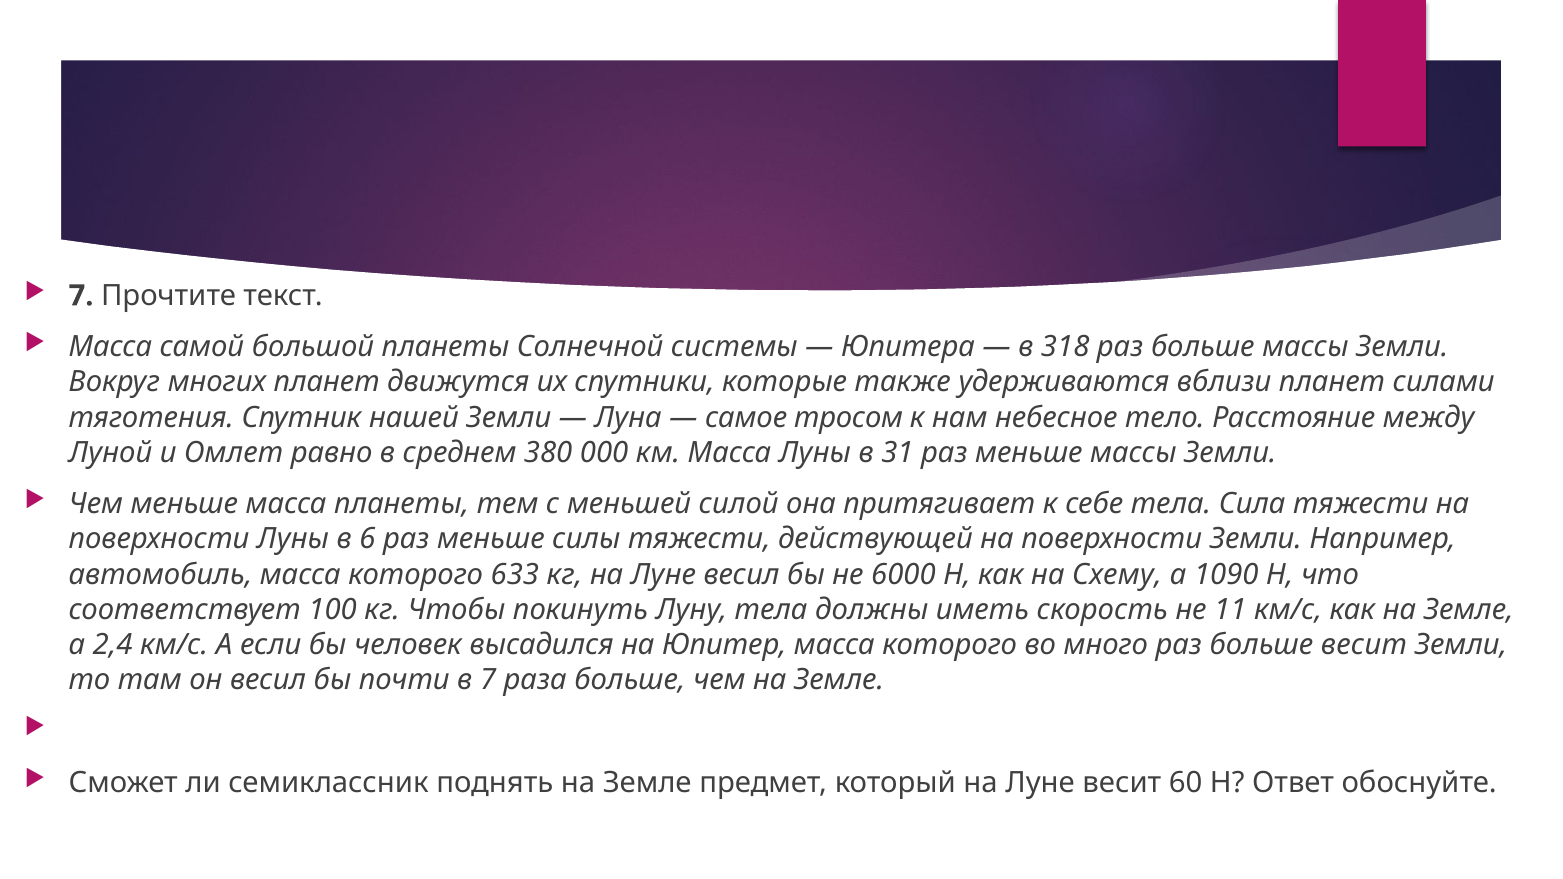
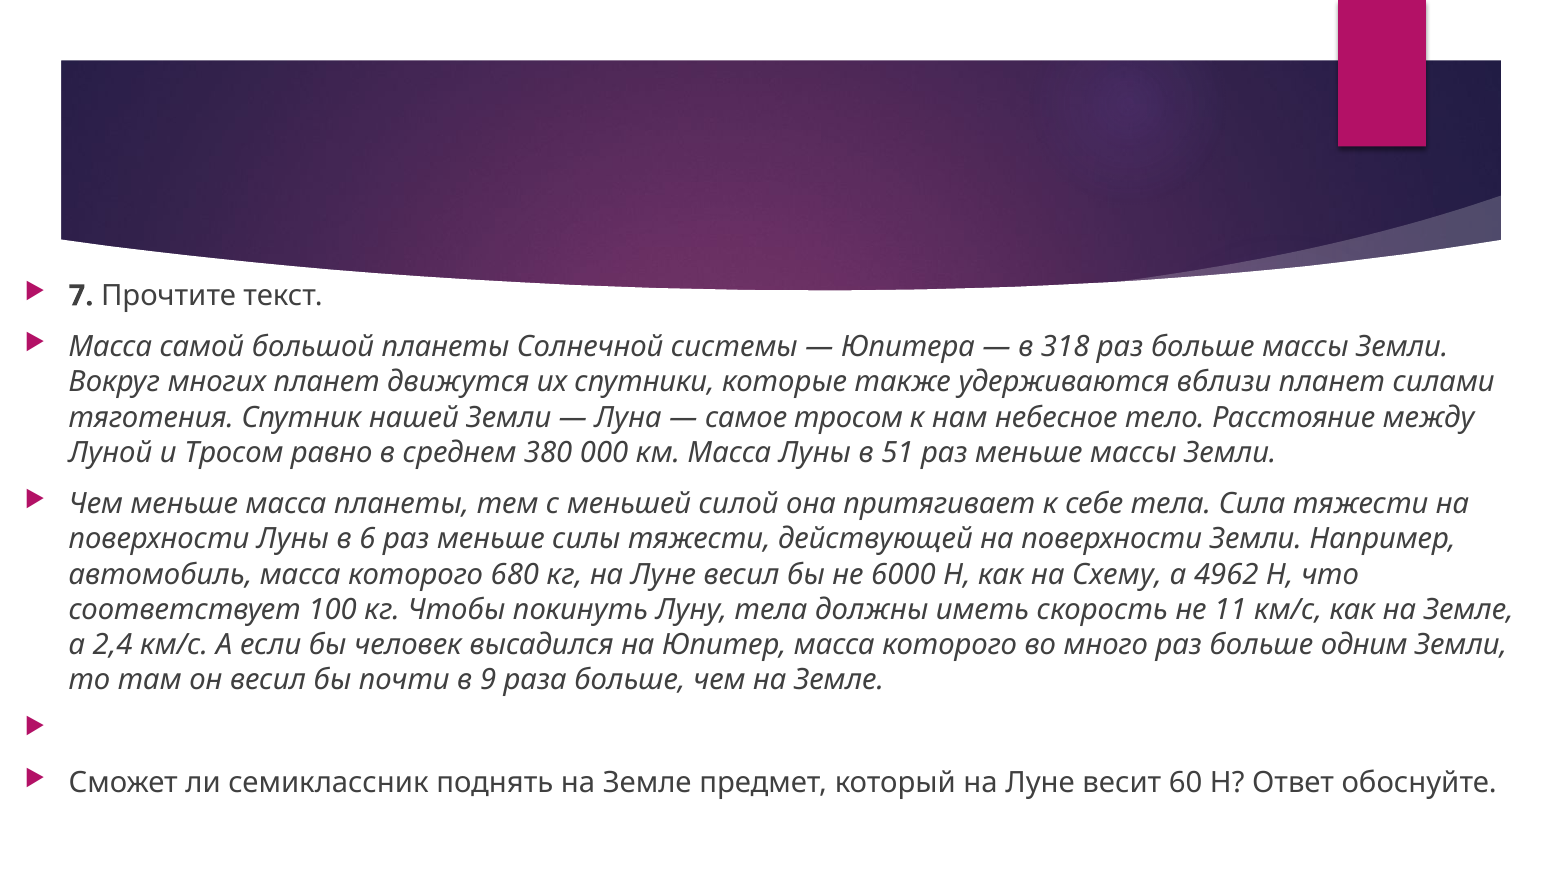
и Омлет: Омлет -> Тросом
31: 31 -> 51
633: 633 -> 680
1090: 1090 -> 4962
больше весит: весит -> одним
в 7: 7 -> 9
